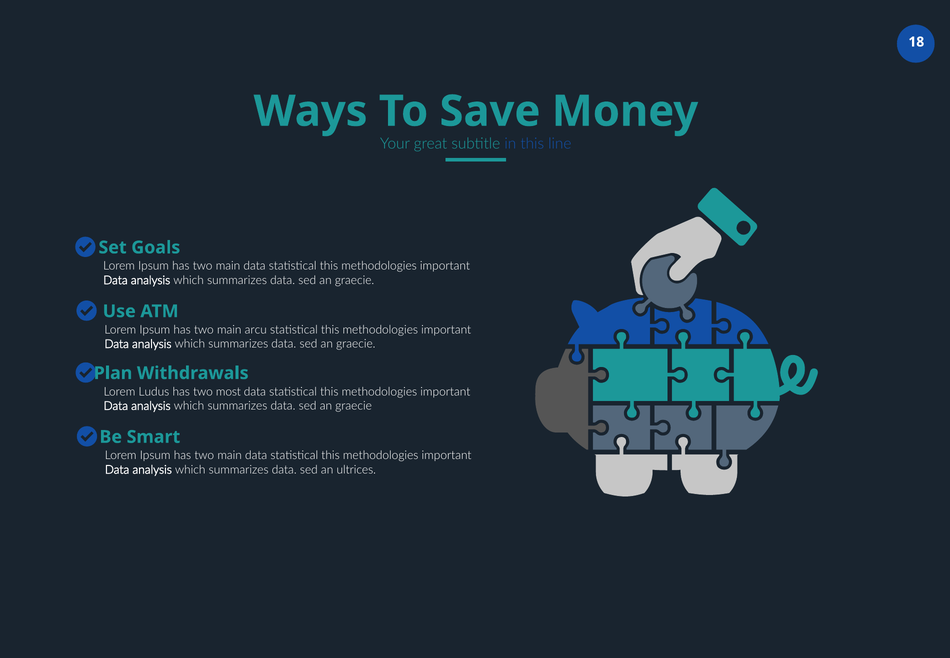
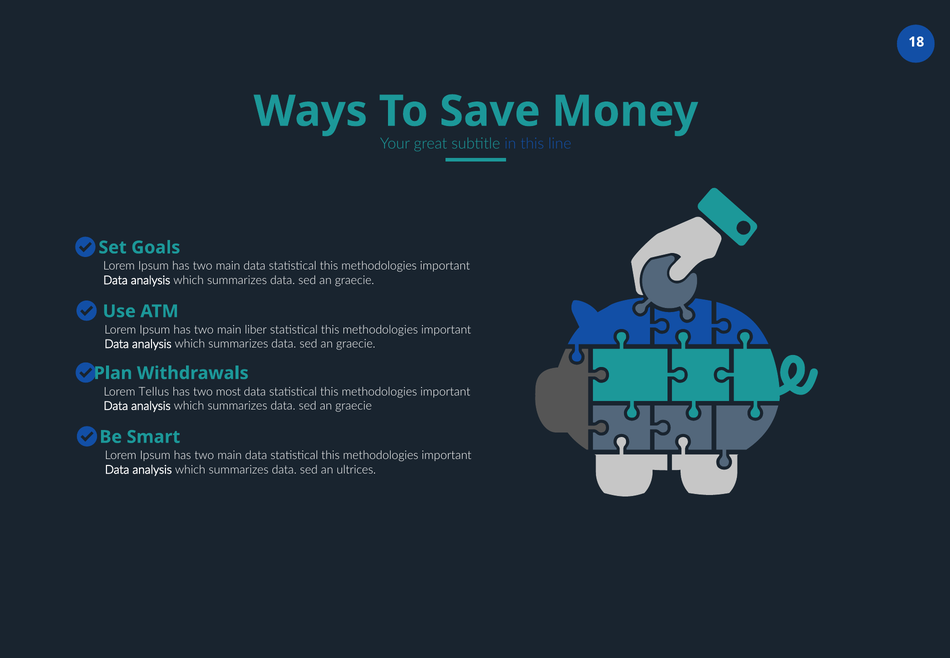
arcu: arcu -> liber
Ludus: Ludus -> Tellus
